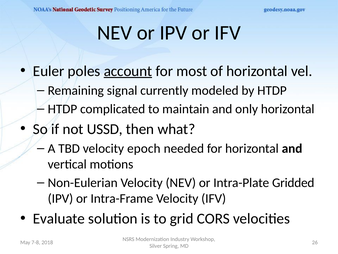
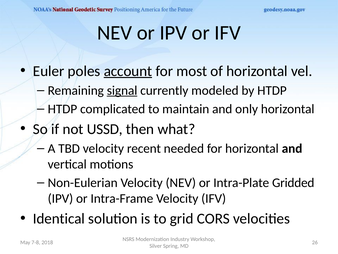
signal underline: none -> present
epoch: epoch -> recent
Evaluate: Evaluate -> Identical
